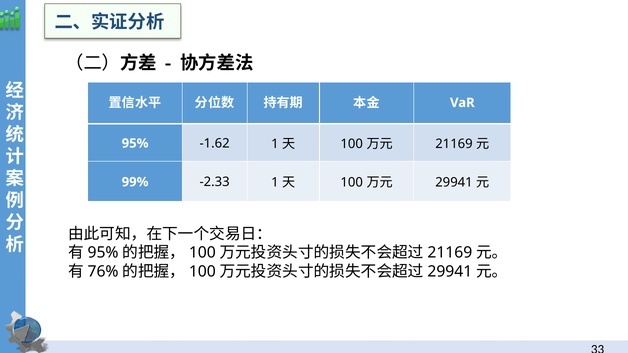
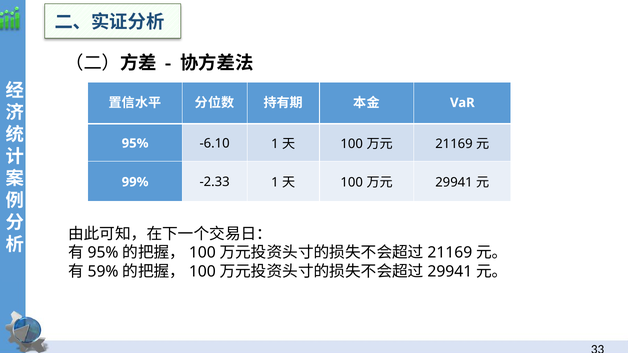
-1.62: -1.62 -> -6.10
76%: 76% -> 59%
